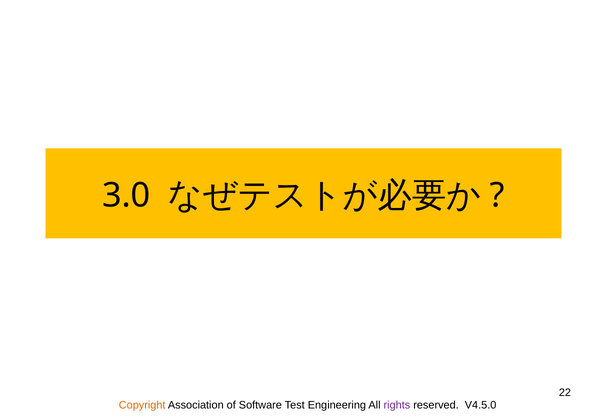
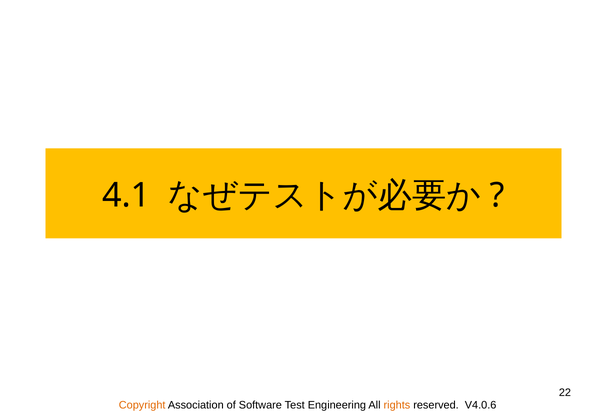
3.0: 3.0 -> 4.1
rights colour: purple -> orange
V4.5.0: V4.5.0 -> V4.0.6
